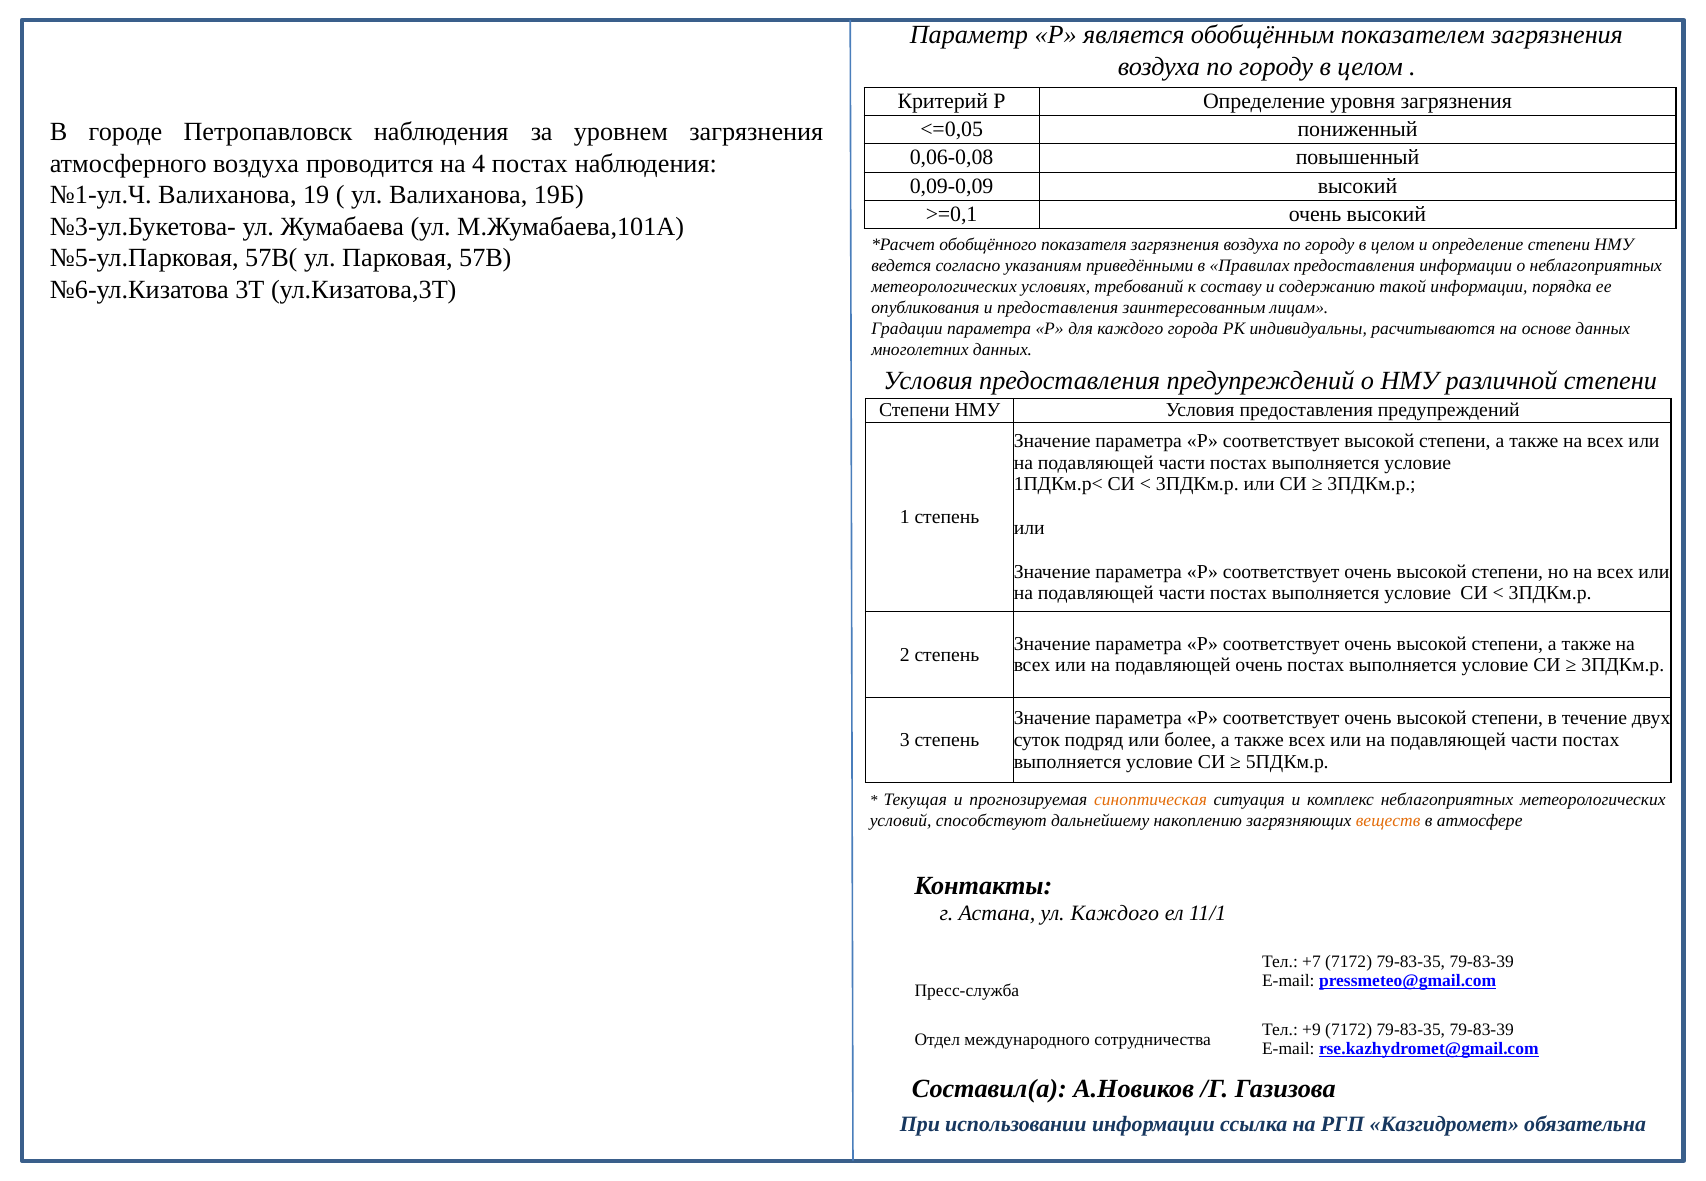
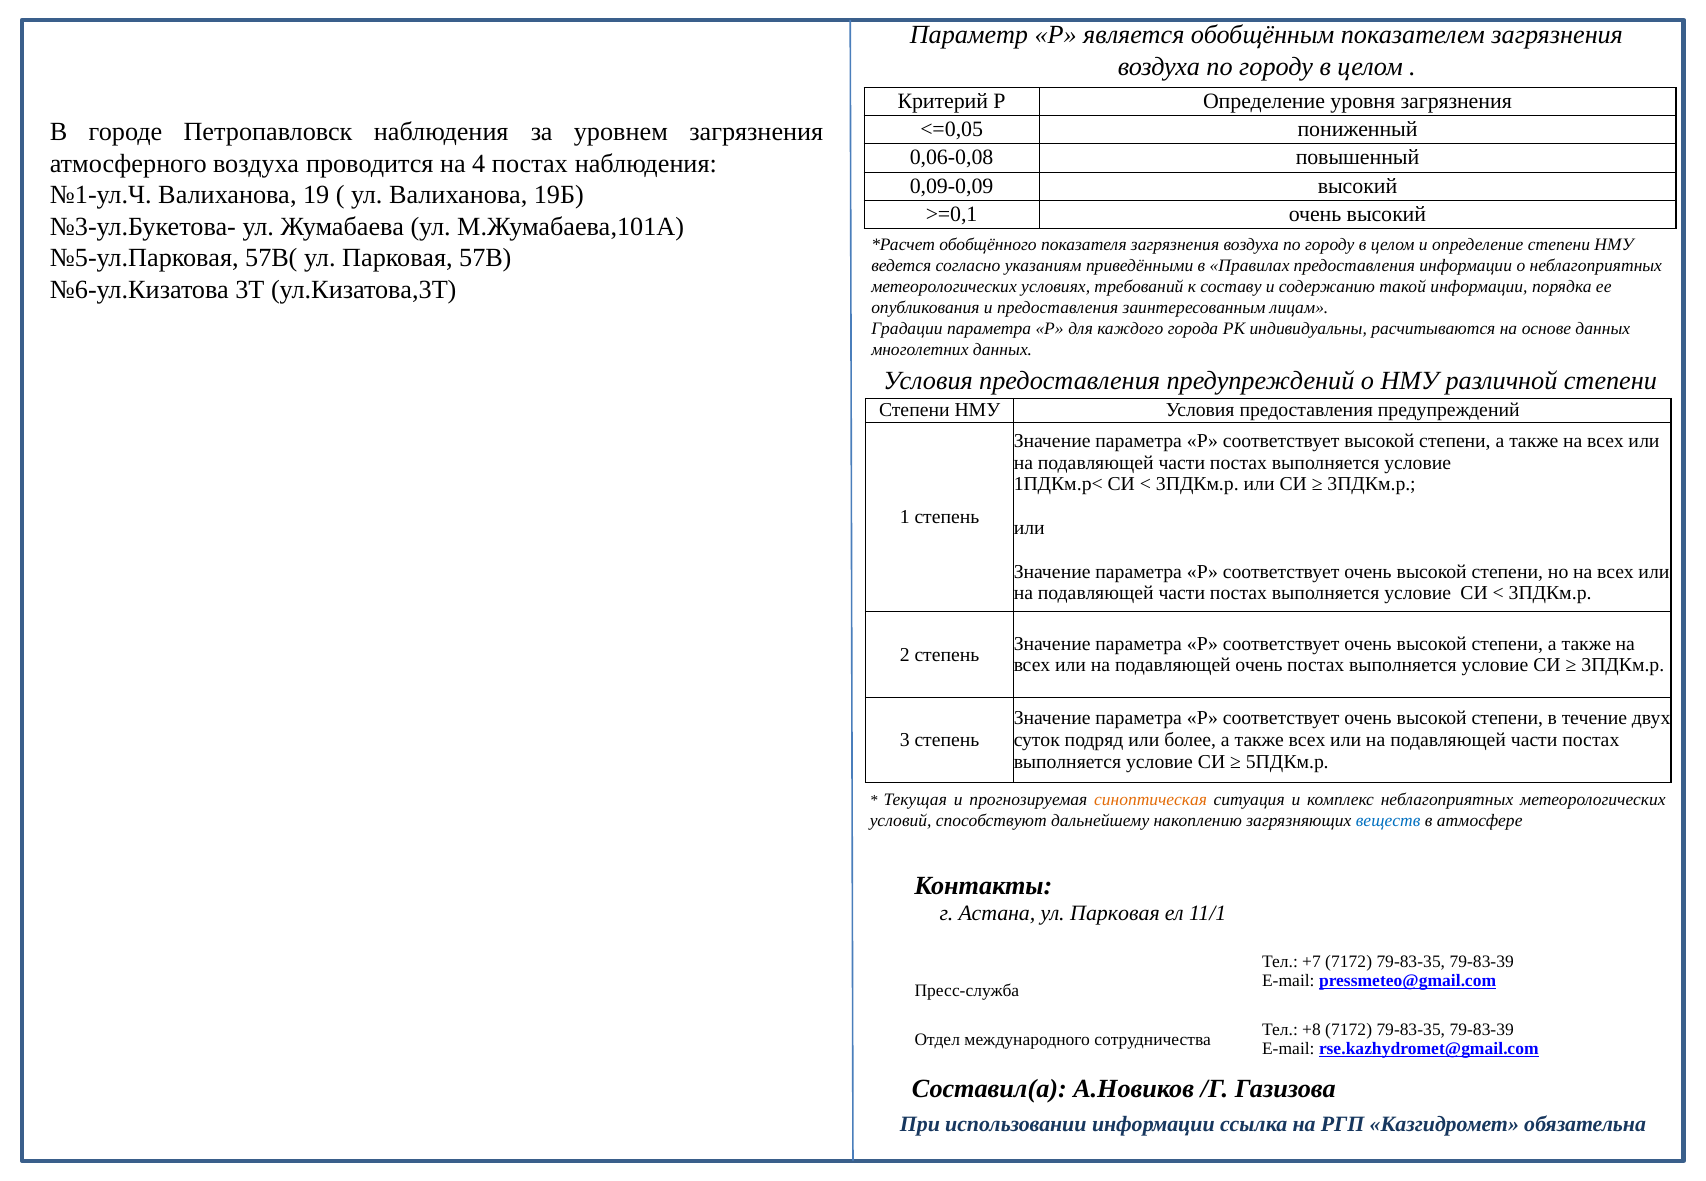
веществ colour: orange -> blue
Астана ул Каждого: Каждого -> Парковая
+9: +9 -> +8
